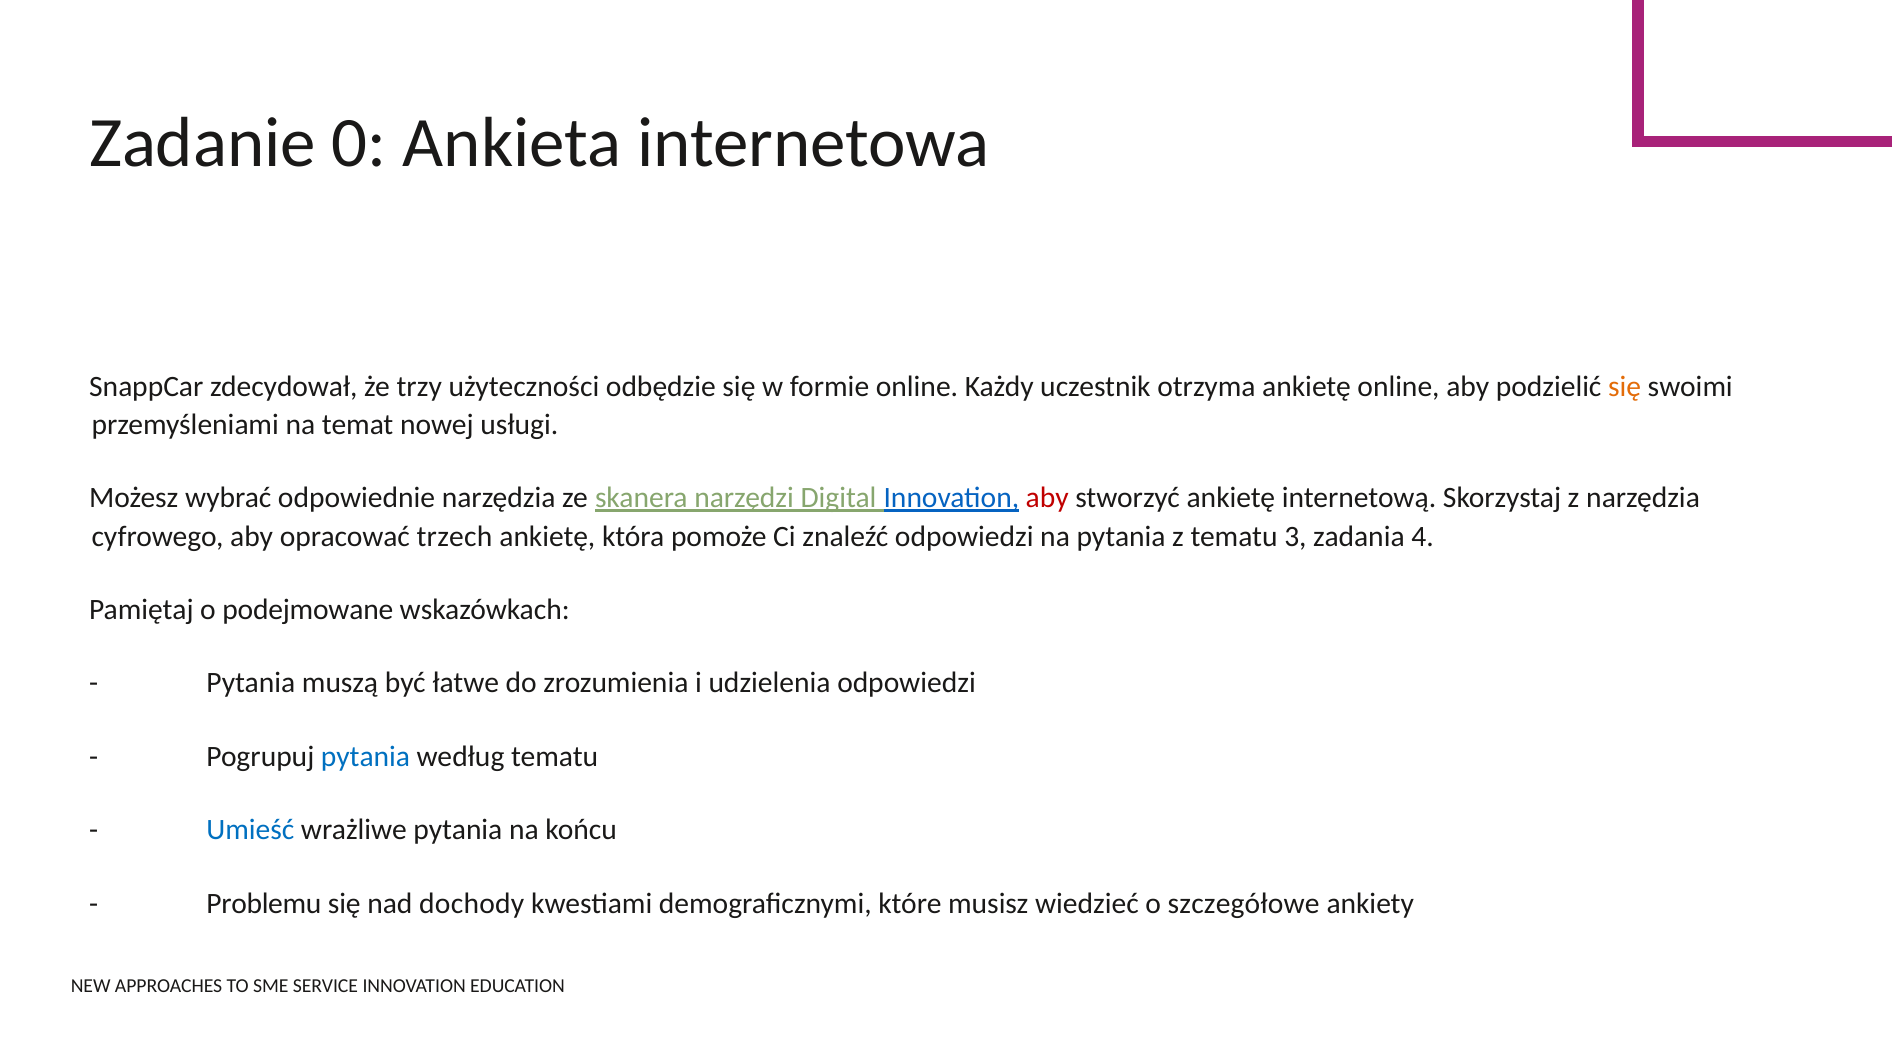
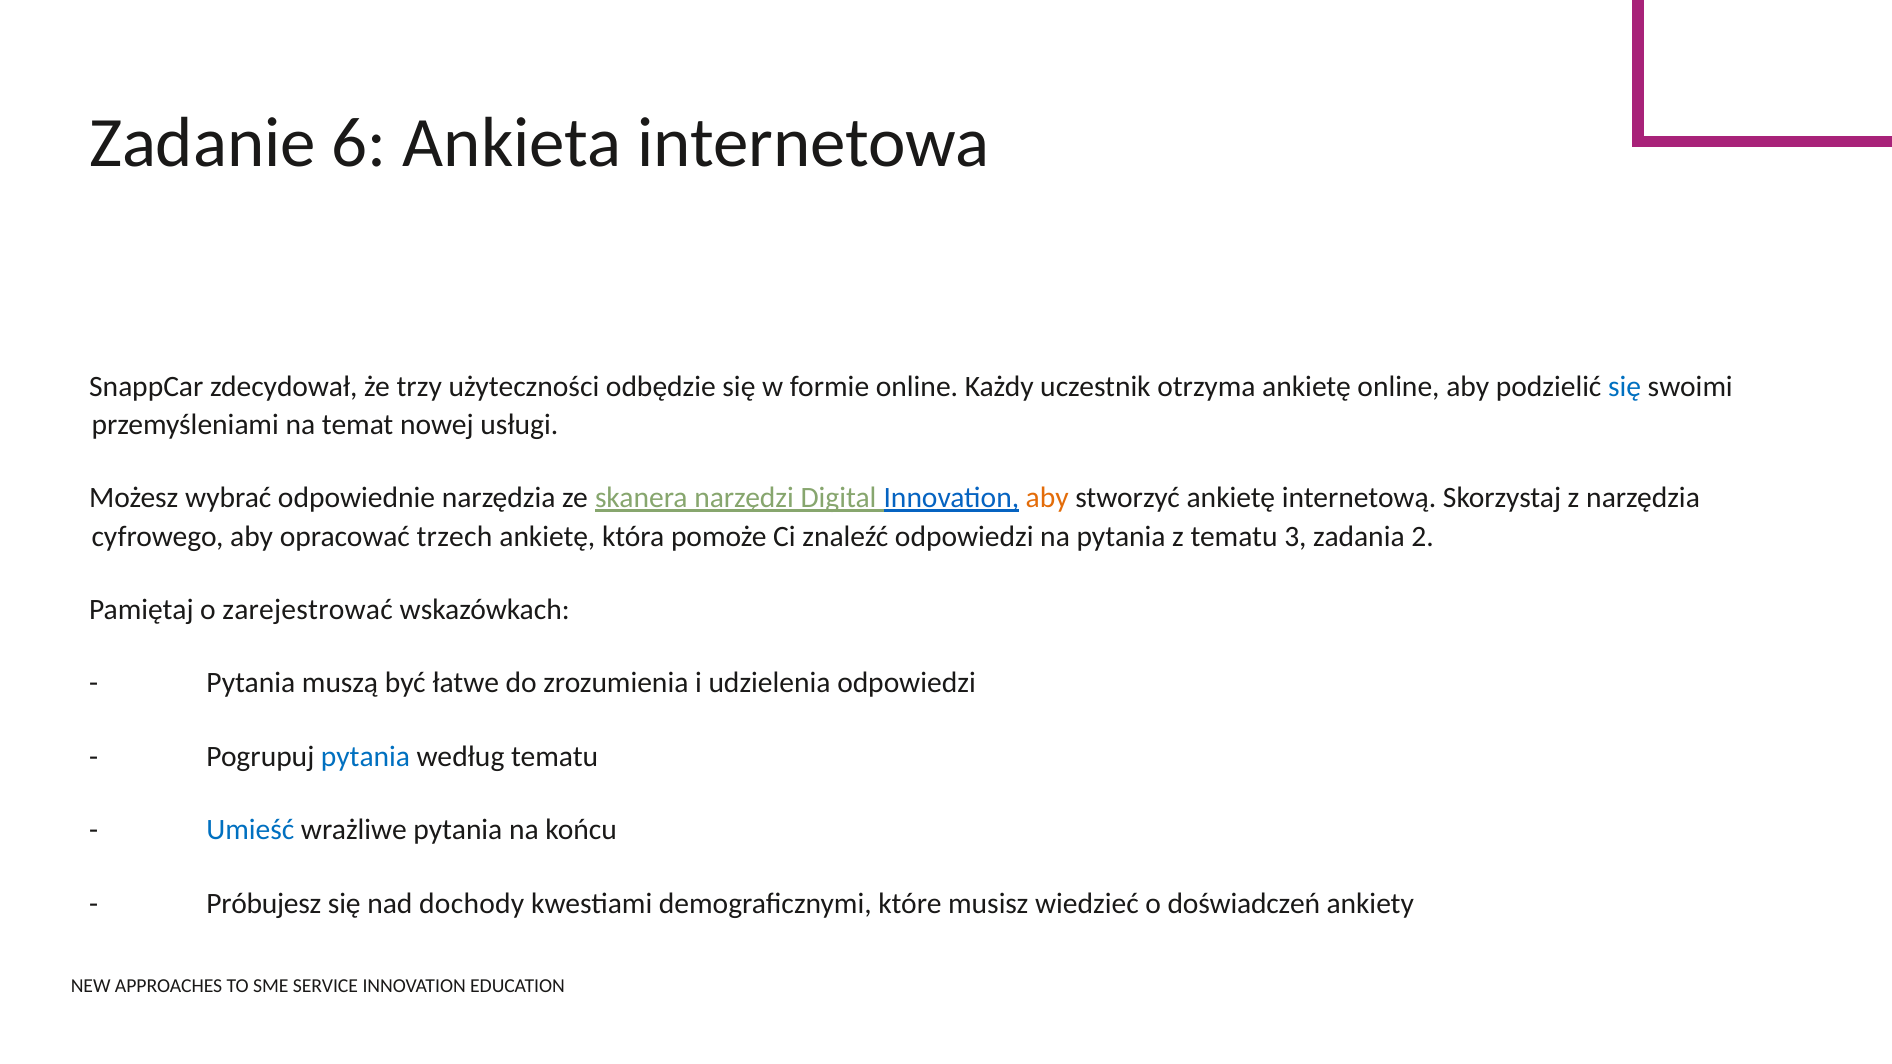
0: 0 -> 6
się at (1625, 387) colour: orange -> blue
aby at (1047, 498) colour: red -> orange
4: 4 -> 2
podejmowane: podejmowane -> zarejestrować
Problemu: Problemu -> Próbujesz
szczegółowe: szczegółowe -> doświadczeń
